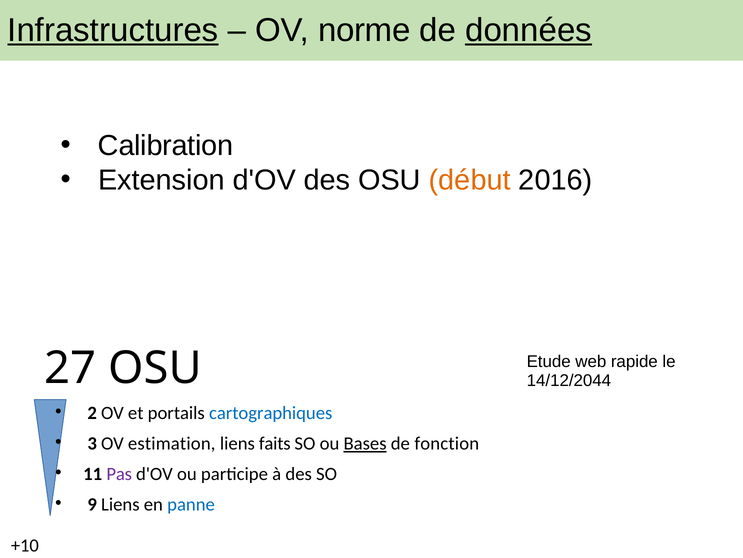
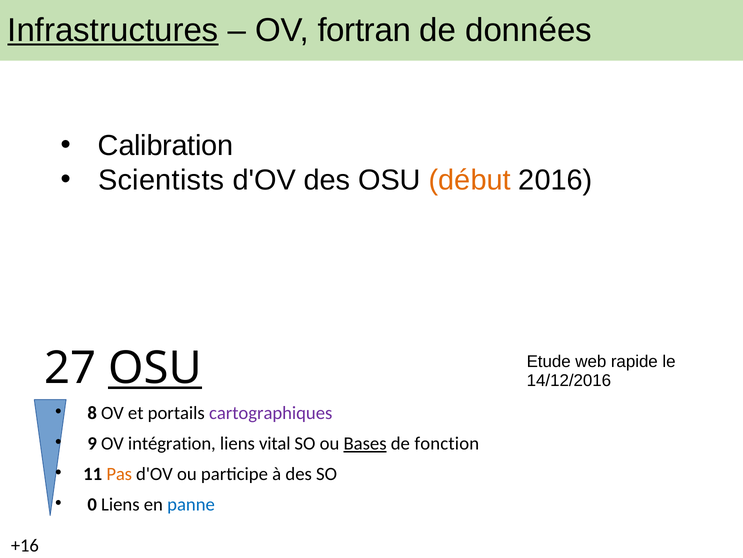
norme: norme -> fortran
données underline: present -> none
Extension: Extension -> Scientists
OSU at (155, 368) underline: none -> present
14/12/2044: 14/12/2044 -> 14/12/2016
2: 2 -> 8
cartographiques colour: blue -> purple
3: 3 -> 9
estimation: estimation -> intégration
faits: faits -> vital
Pas colour: purple -> orange
9: 9 -> 0
+10: +10 -> +16
